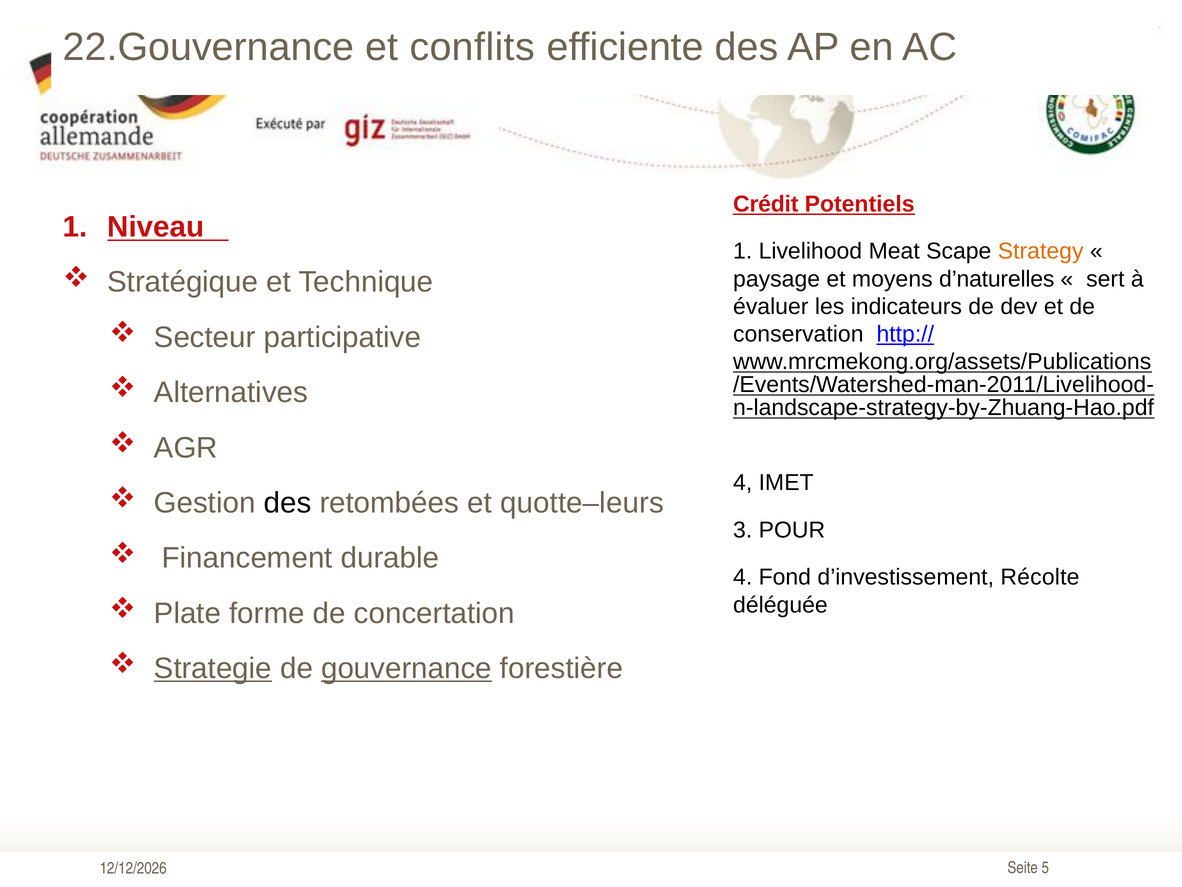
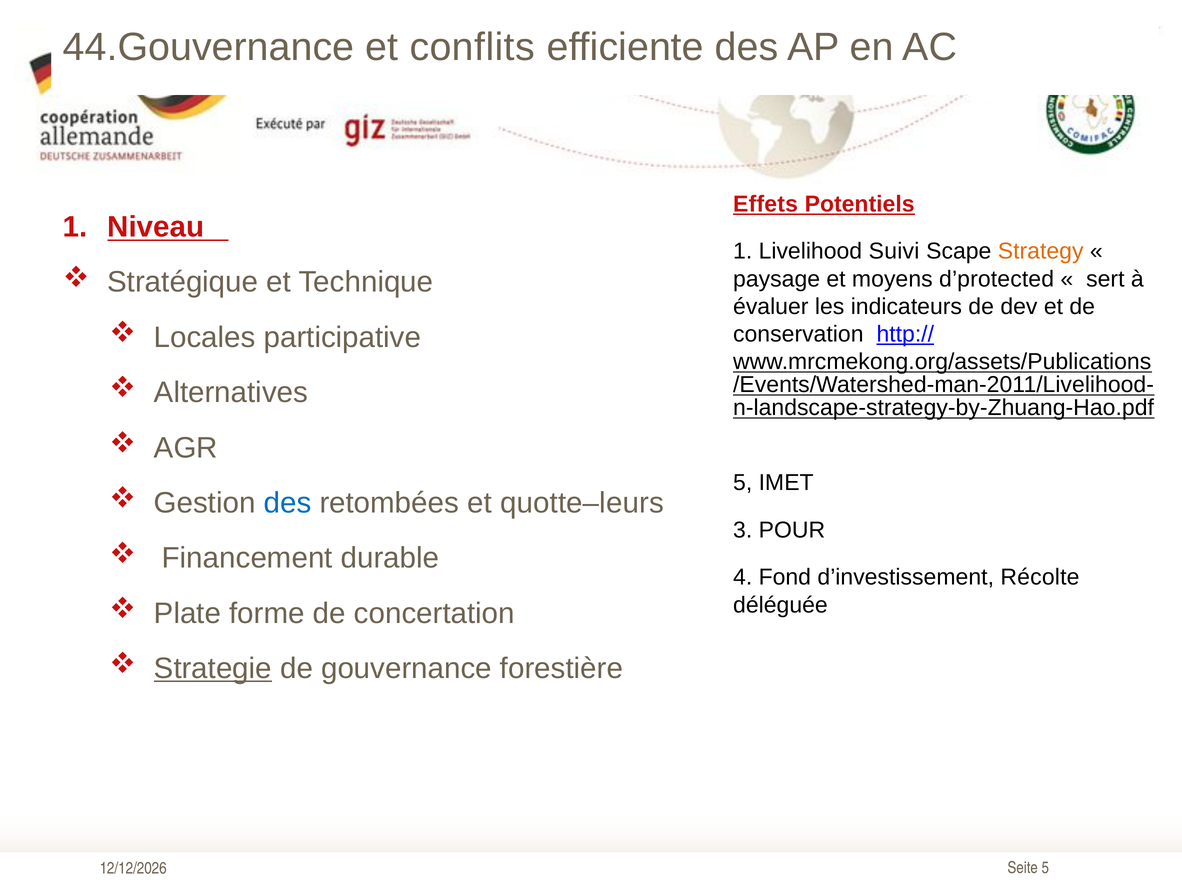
22.Gouvernance: 22.Gouvernance -> 44.Gouvernance
Crédit: Crédit -> Effets
Meat: Meat -> Suivi
d’naturelles: d’naturelles -> d’protected
Secteur: Secteur -> Locales
4 at (743, 482): 4 -> 5
des at (288, 503) colour: black -> blue
gouvernance underline: present -> none
